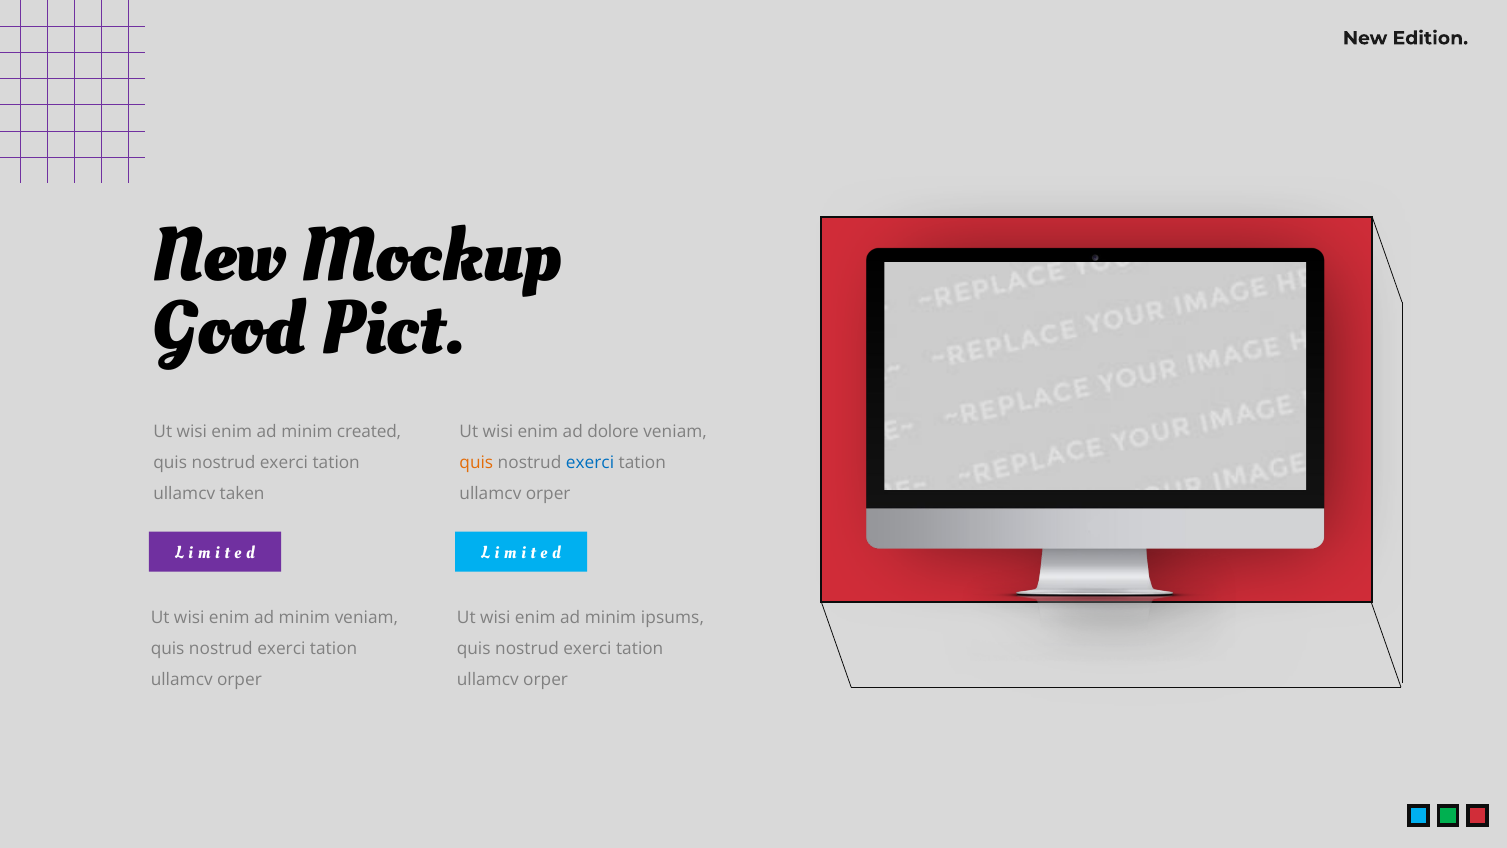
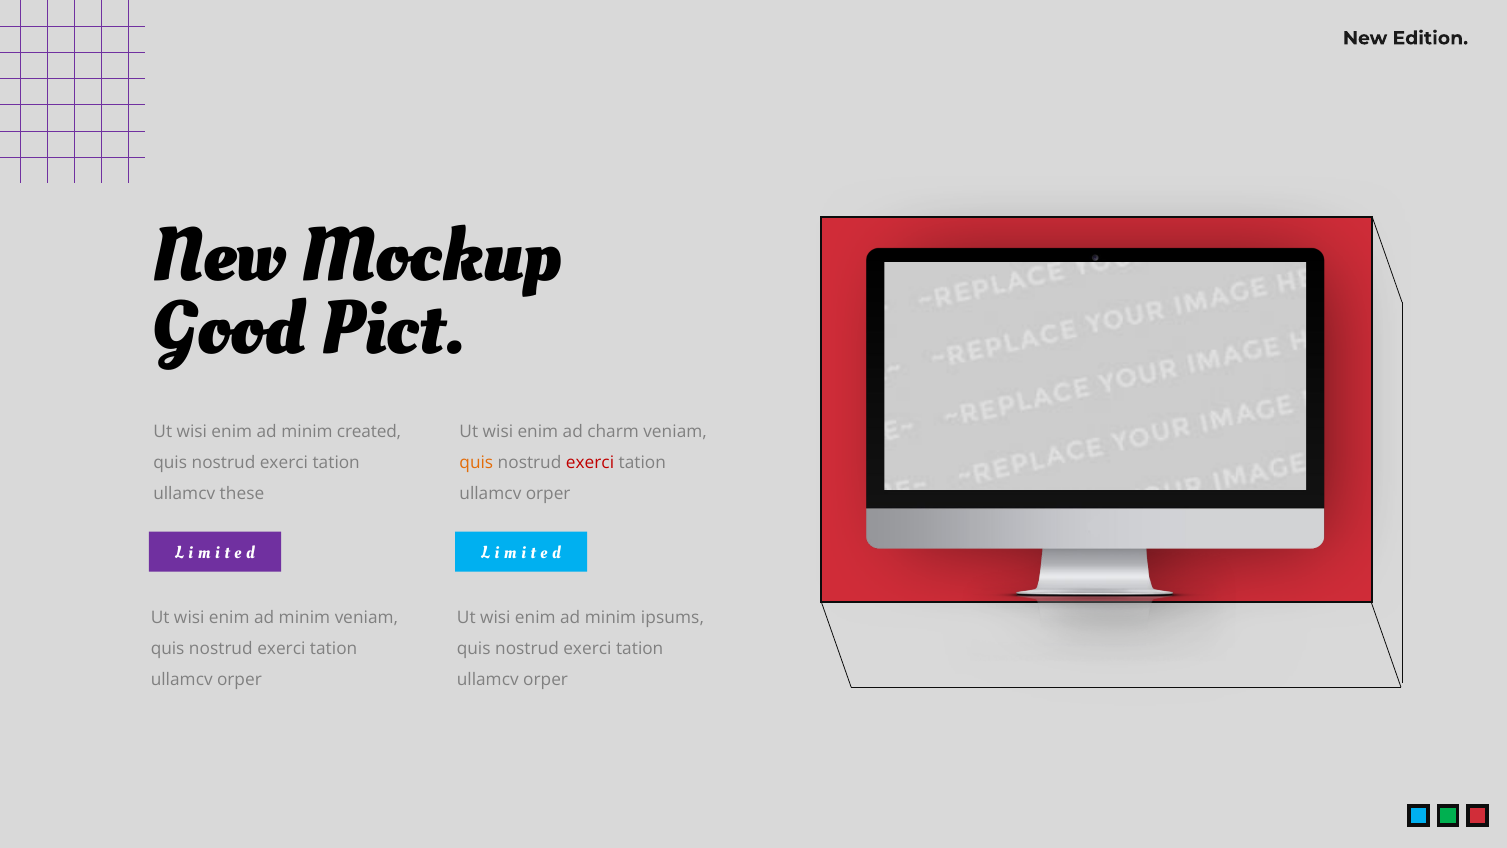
dolore: dolore -> charm
exerci at (590, 463) colour: blue -> red
taken: taken -> these
